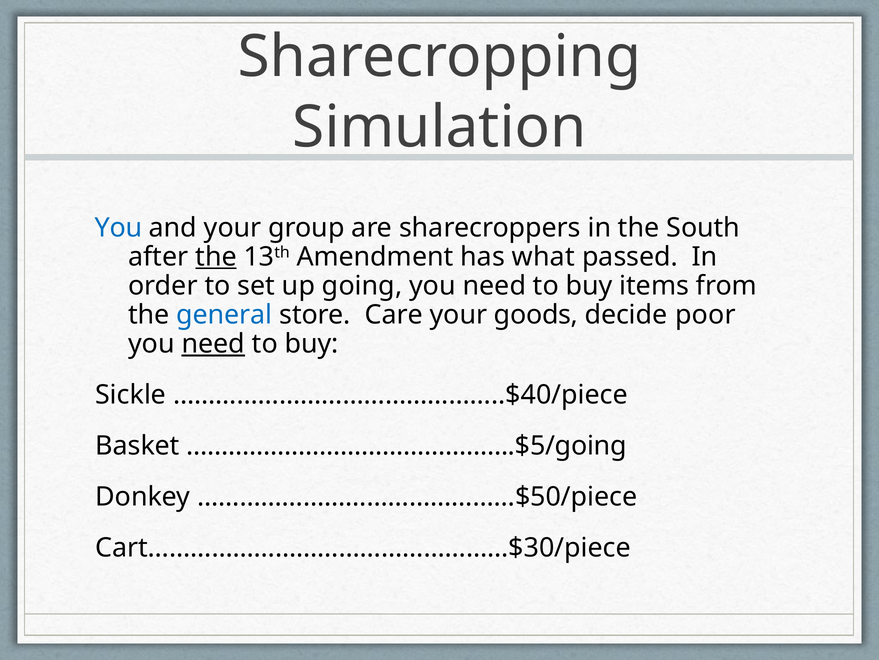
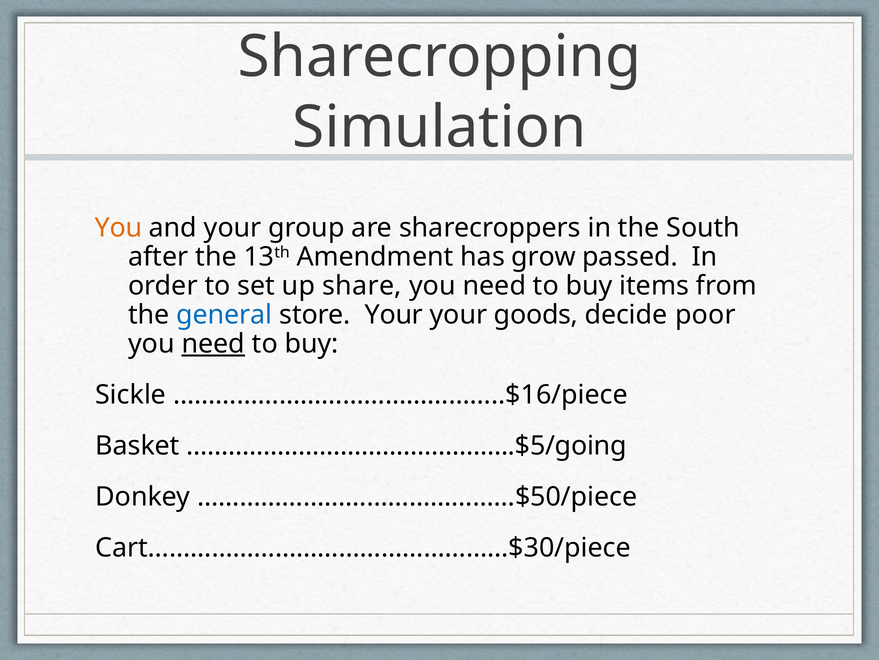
You at (119, 227) colour: blue -> orange
the at (216, 256) underline: present -> none
what: what -> grow
going: going -> share
store Care: Care -> Your
………………………………………..$40/piece: ………………………………………..$40/piece -> ………………………………………..$16/piece
